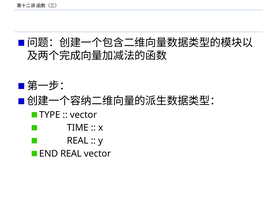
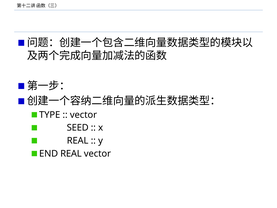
TIME: TIME -> SEED
